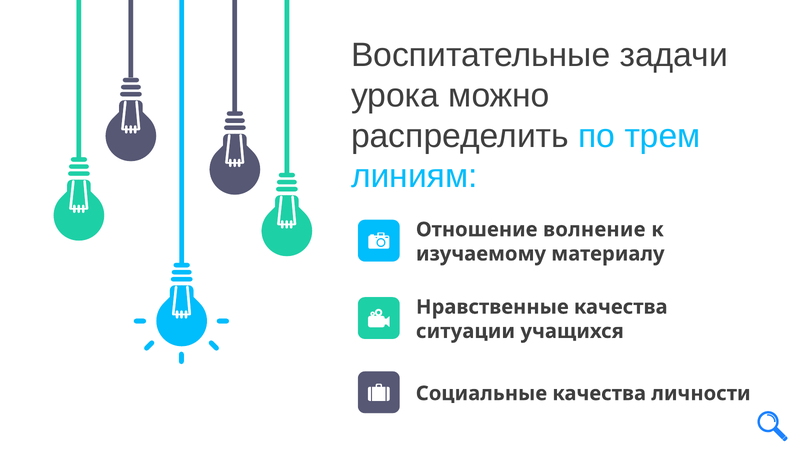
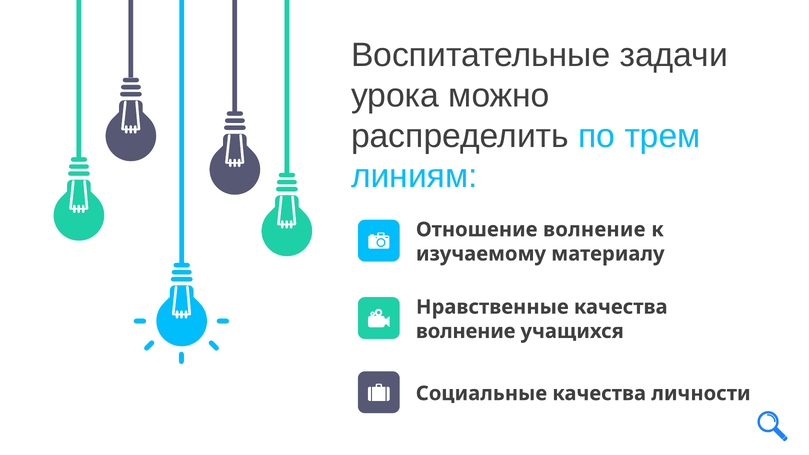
ситуации at (466, 331): ситуации -> волнение
